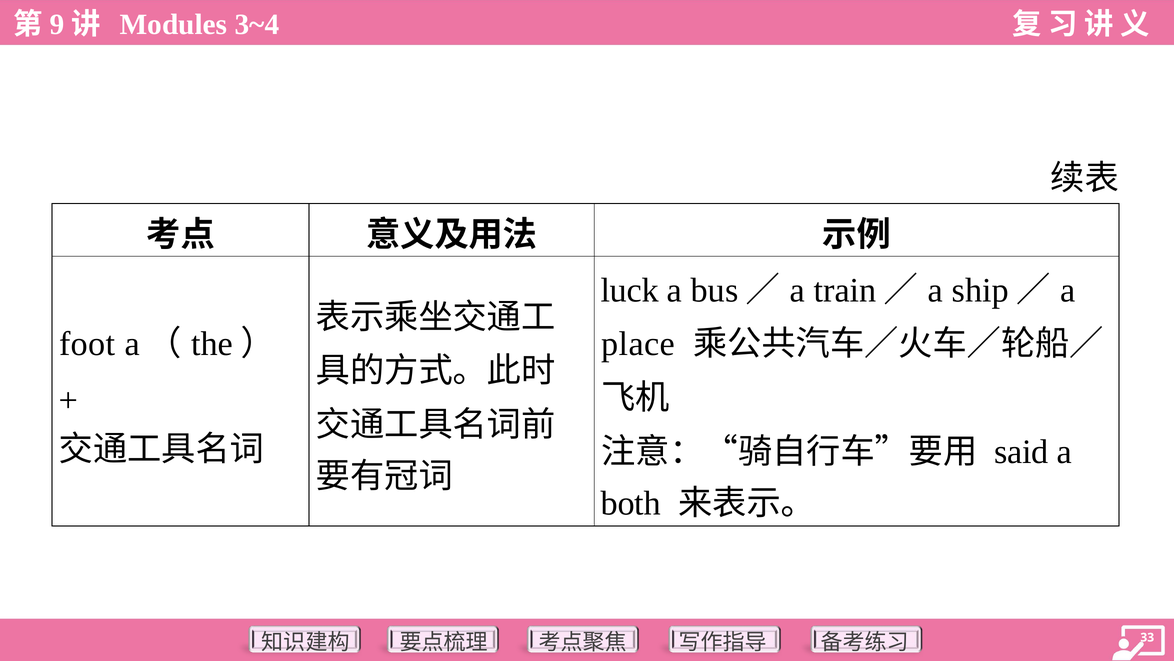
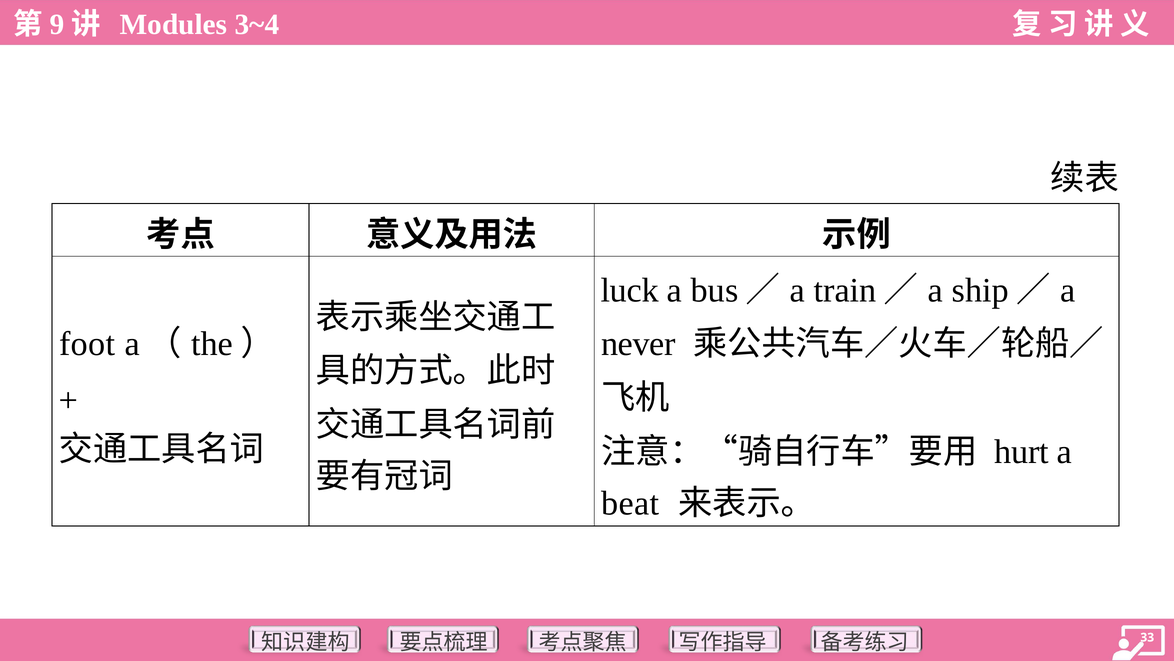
place: place -> never
said: said -> hurt
both: both -> beat
